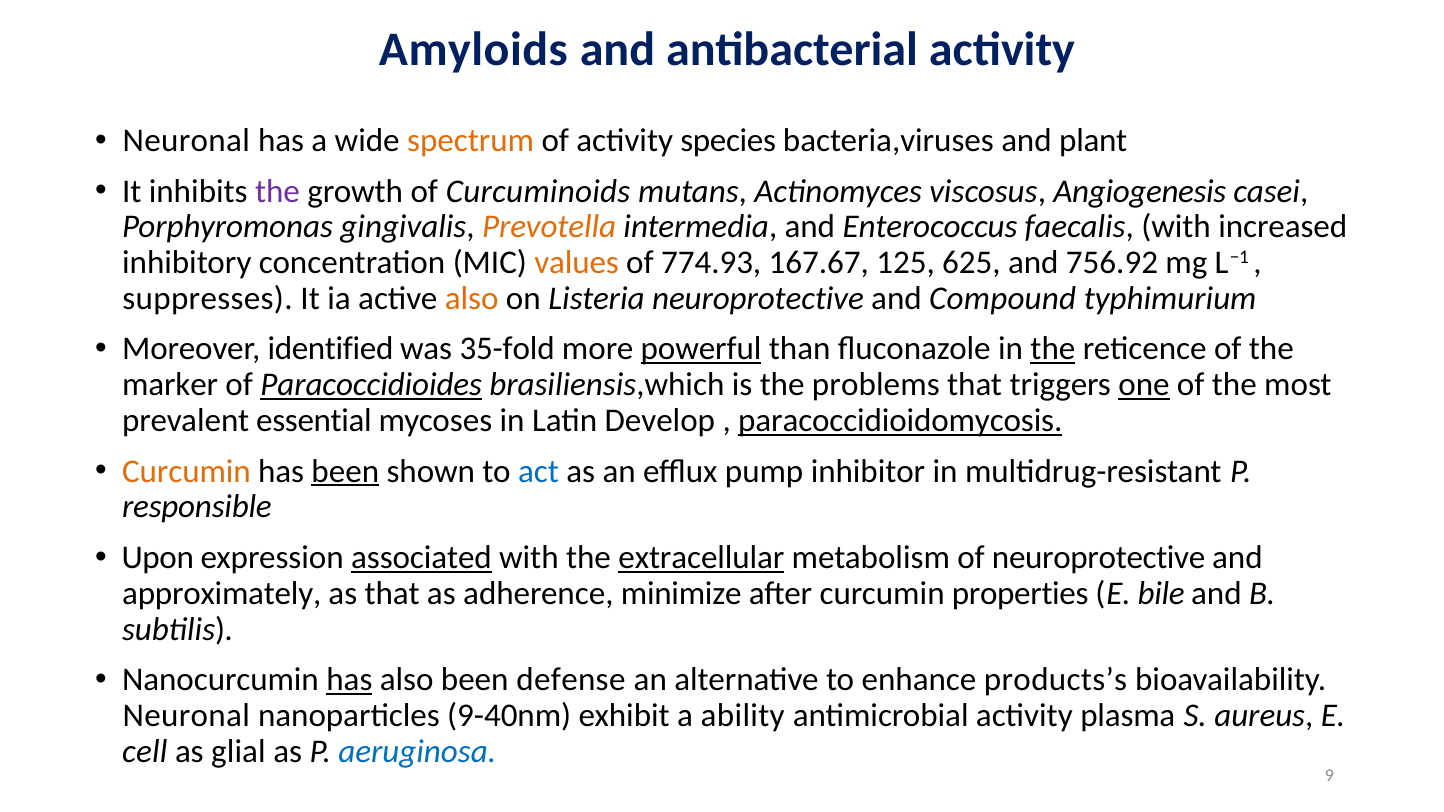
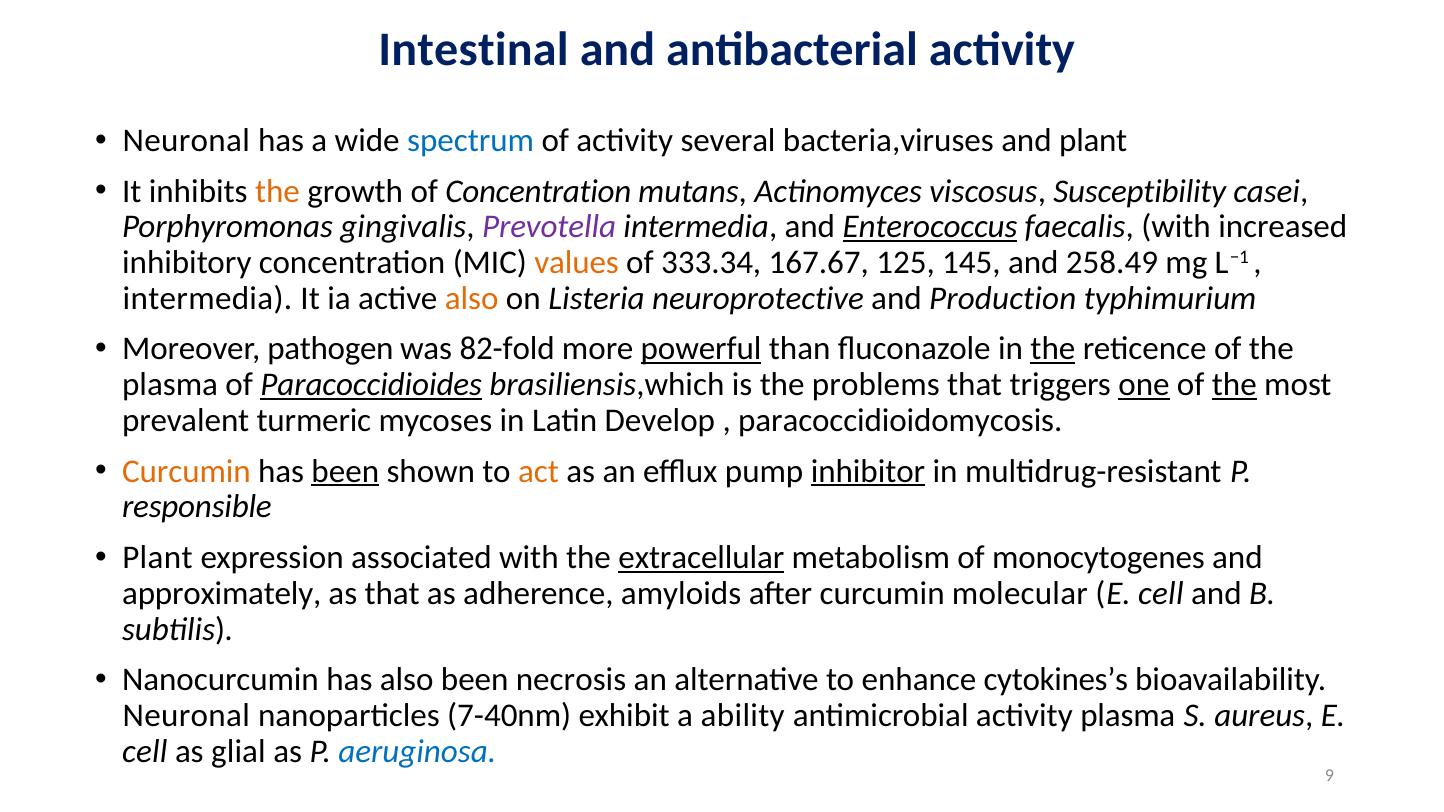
Amyloids: Amyloids -> Intestinal
spectrum colour: orange -> blue
species: species -> several
the at (277, 191) colour: purple -> orange
of Curcuminoids: Curcuminoids -> Concentration
Angiogenesis: Angiogenesis -> Susceptibility
Prevotella colour: orange -> purple
Enterococcus underline: none -> present
774.93: 774.93 -> 333.34
625: 625 -> 145
756.92: 756.92 -> 258.49
suppresses at (207, 298): suppresses -> intermedia
Compound: Compound -> Production
identified: identified -> pathogen
35-fold: 35-fold -> 82-fold
marker at (170, 385): marker -> plasma
the at (1234, 385) underline: none -> present
essential: essential -> turmeric
paracoccidioidomycosis underline: present -> none
act colour: blue -> orange
inhibitor underline: none -> present
Upon at (158, 558): Upon -> Plant
associated underline: present -> none
of neuroprotective: neuroprotective -> monocytogenes
minimize: minimize -> amyloids
properties: properties -> molecular
bile at (1161, 594): bile -> cell
has at (349, 680) underline: present -> none
defense: defense -> necrosis
products’s: products’s -> cytokines’s
9-40nm: 9-40nm -> 7-40nm
